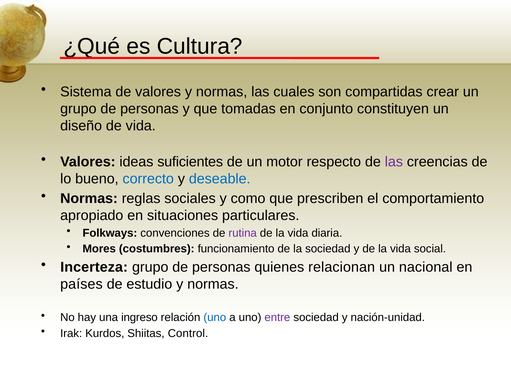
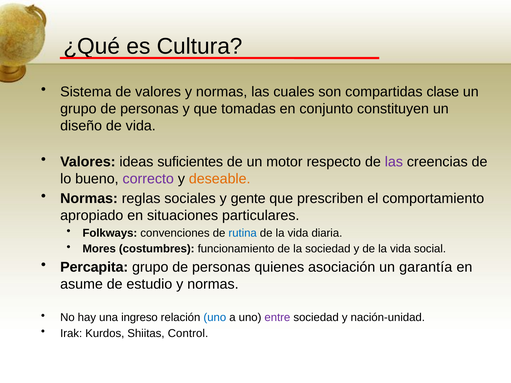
crear: crear -> clase
correcto colour: blue -> purple
deseable colour: blue -> orange
como: como -> gente
rutina colour: purple -> blue
Incerteza: Incerteza -> Percapita
relacionan: relacionan -> asociación
nacional: nacional -> garantía
países: países -> asume
